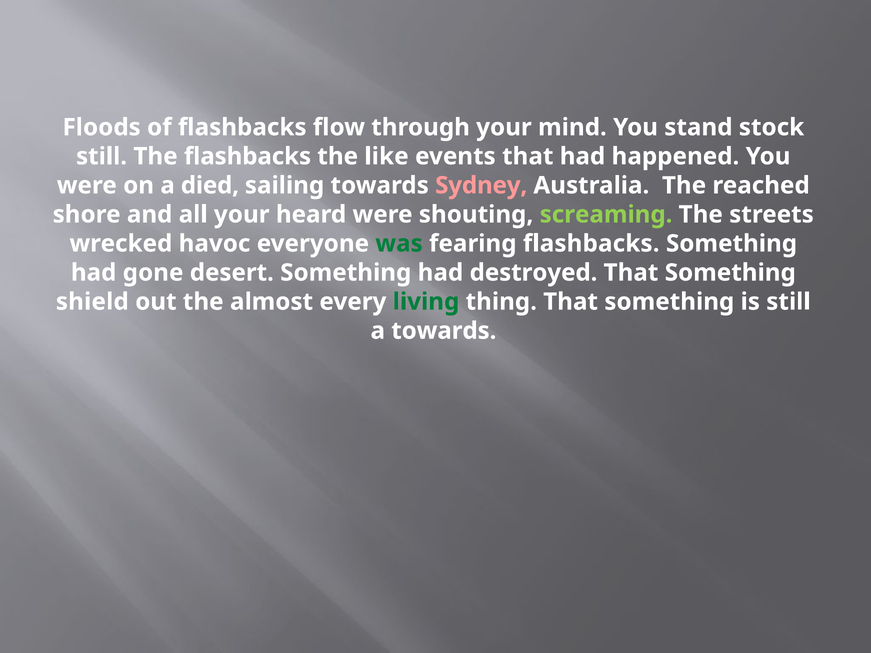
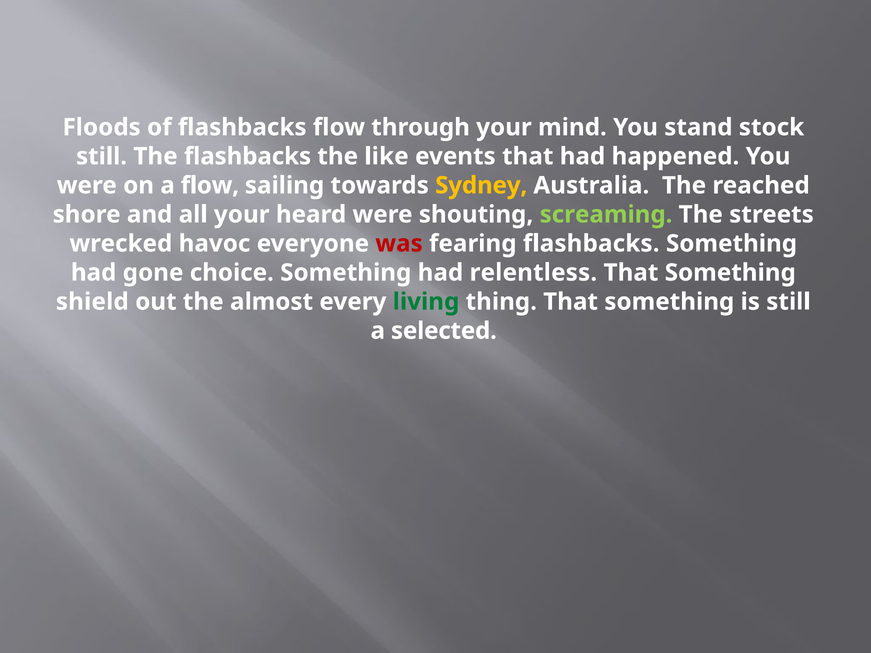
a died: died -> flow
Sydney colour: pink -> yellow
was colour: green -> red
desert: desert -> choice
destroyed: destroyed -> relentless
a towards: towards -> selected
